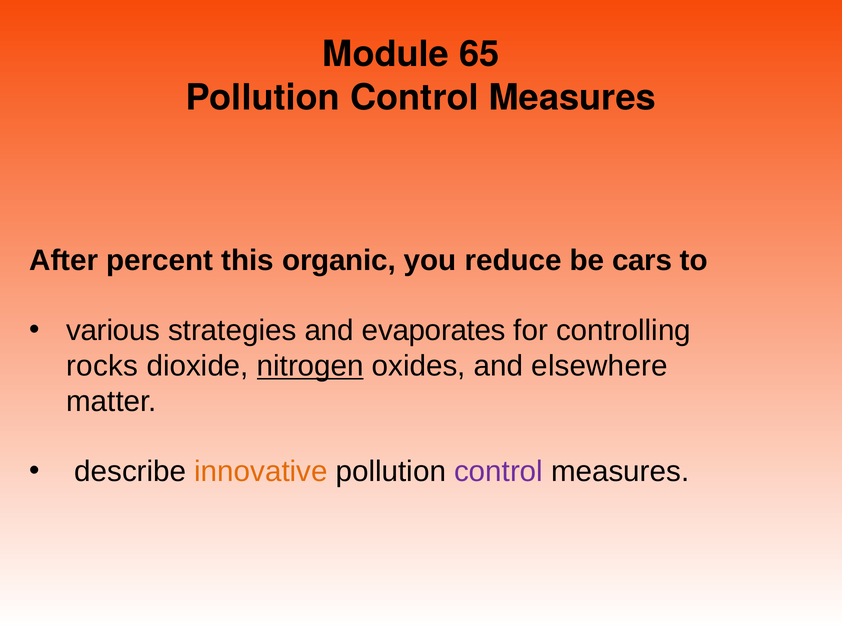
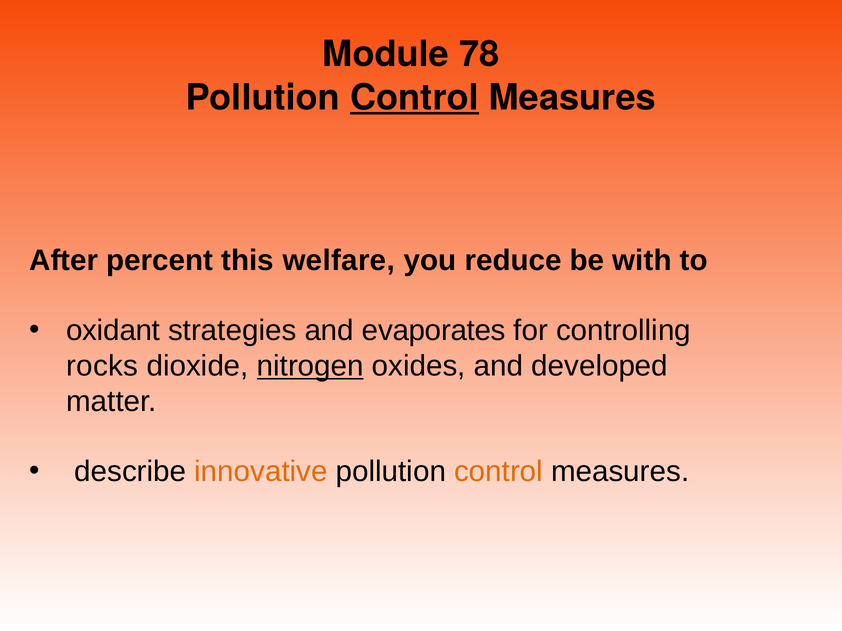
65: 65 -> 78
Control at (414, 98) underline: none -> present
organic: organic -> welfare
cars: cars -> with
various: various -> oxidant
elsewhere: elsewhere -> developed
control at (499, 472) colour: purple -> orange
